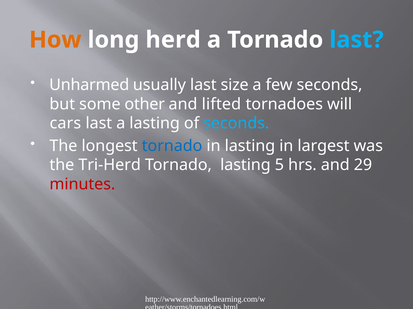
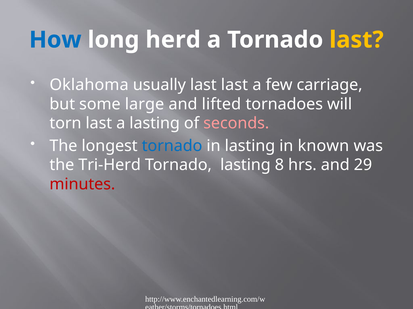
How colour: orange -> blue
last at (356, 40) colour: light blue -> yellow
Unharmed: Unharmed -> Oklahoma
last size: size -> last
few seconds: seconds -> carriage
other: other -> large
cars: cars -> torn
seconds at (236, 124) colour: light blue -> pink
largest: largest -> known
5: 5 -> 8
